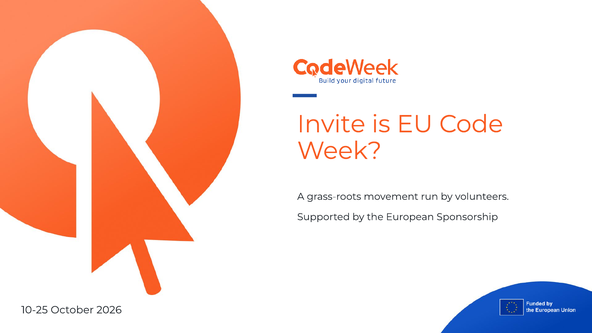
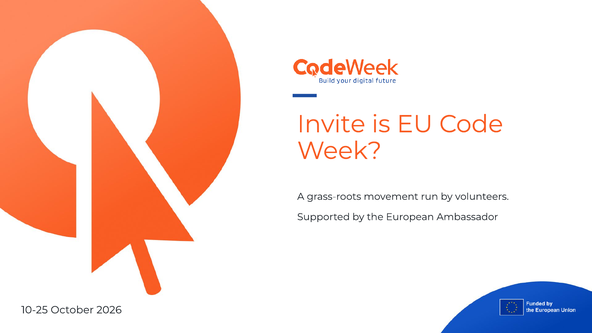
Sponsorship: Sponsorship -> Ambassador
